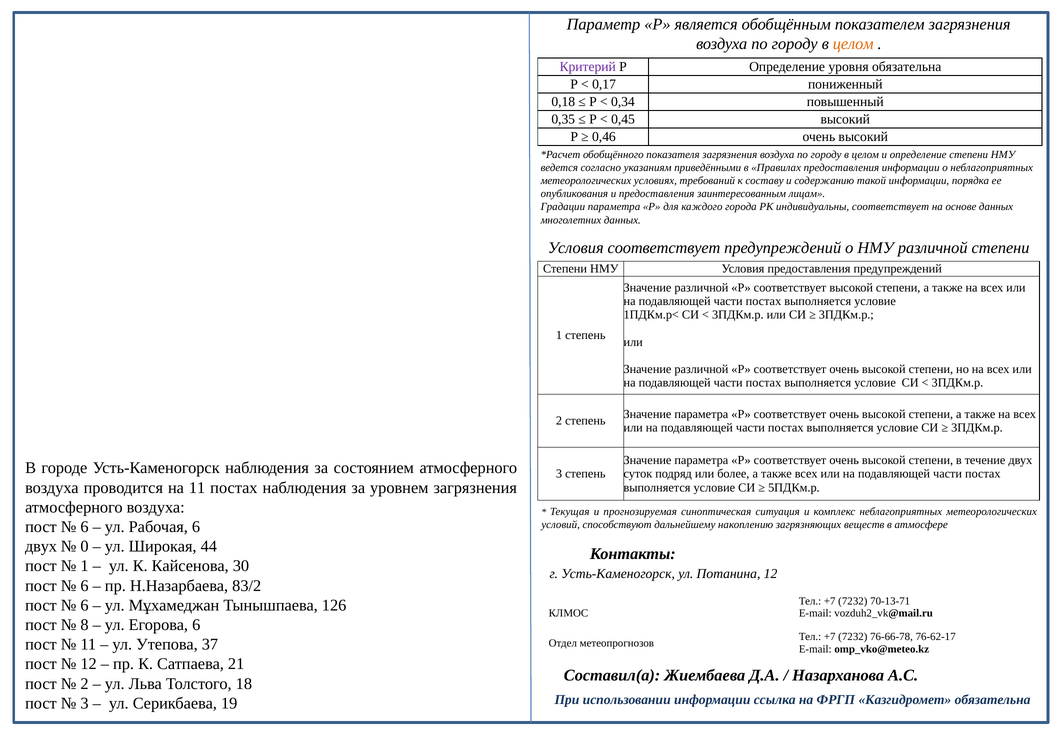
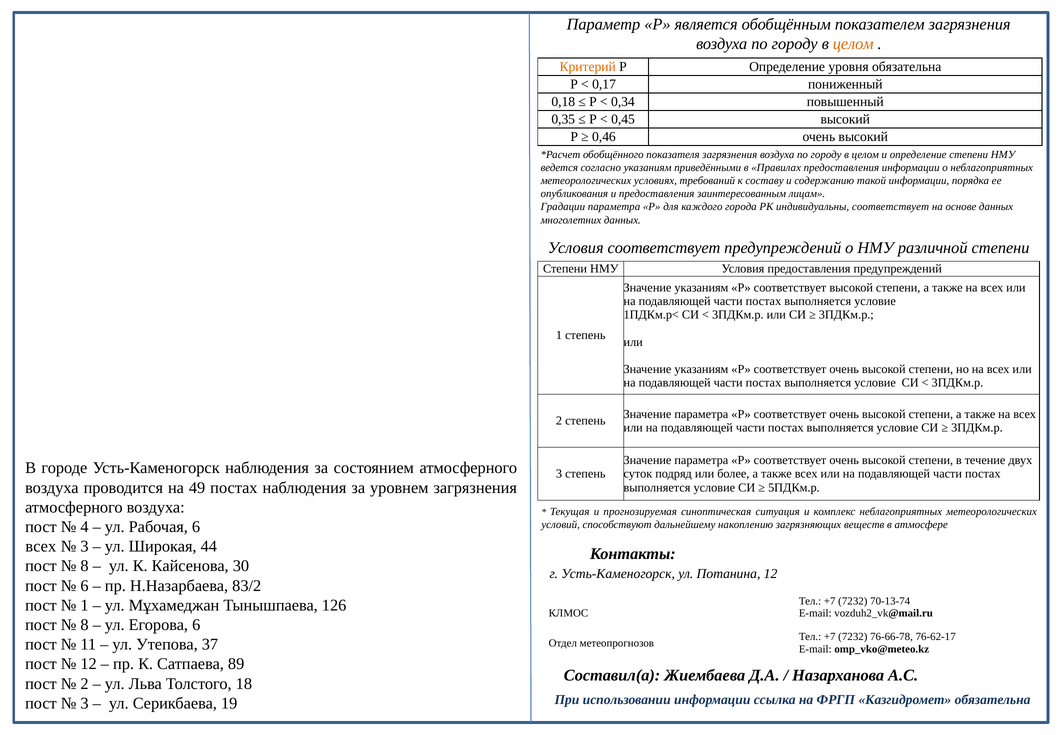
Критерий colour: purple -> orange
различной at (701, 288): различной -> указаниям
различной at (701, 369): различной -> указаниям
на 11: 11 -> 49
6 at (84, 527): 6 -> 4
двух at (41, 547): двух -> всех
0 at (84, 547): 0 -> 3
1 at (84, 566): 1 -> 8
70-13-71: 70-13-71 -> 70-13-74
6 at (84, 605): 6 -> 1
21: 21 -> 89
